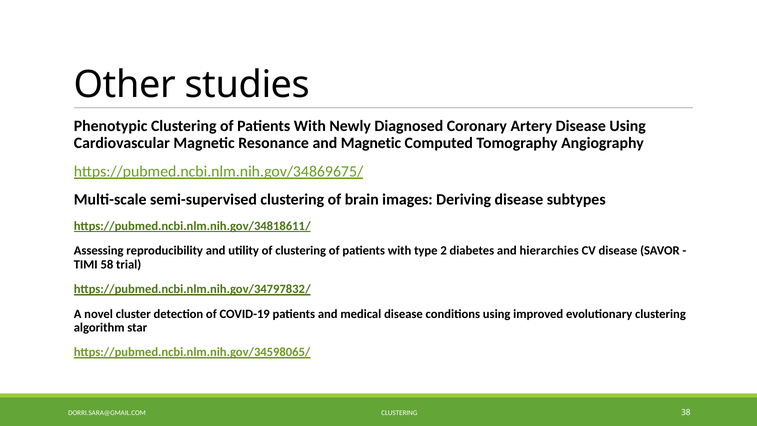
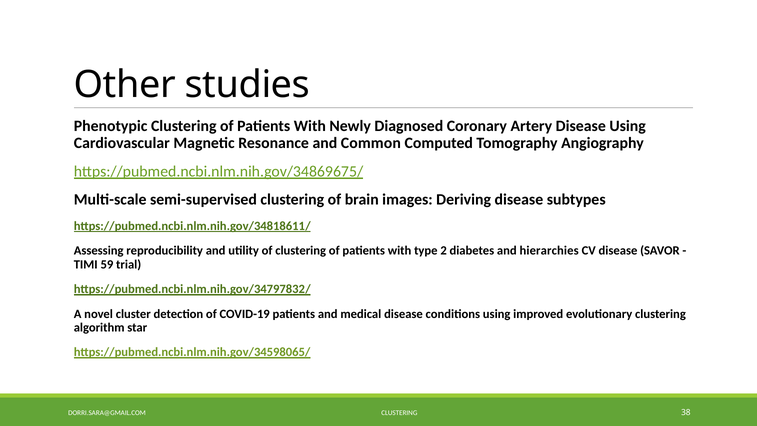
and Magnetic: Magnetic -> Common
58: 58 -> 59
